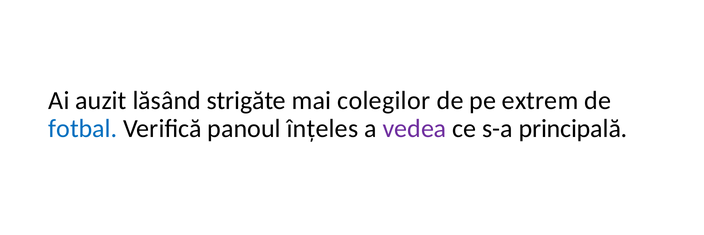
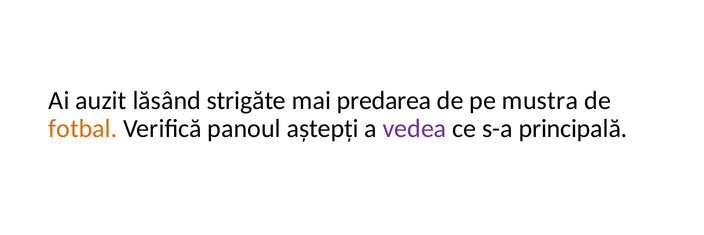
colegilor: colegilor -> predarea
extrem: extrem -> mustra
fotbal colour: blue -> orange
înțeles: înțeles -> aștepți
